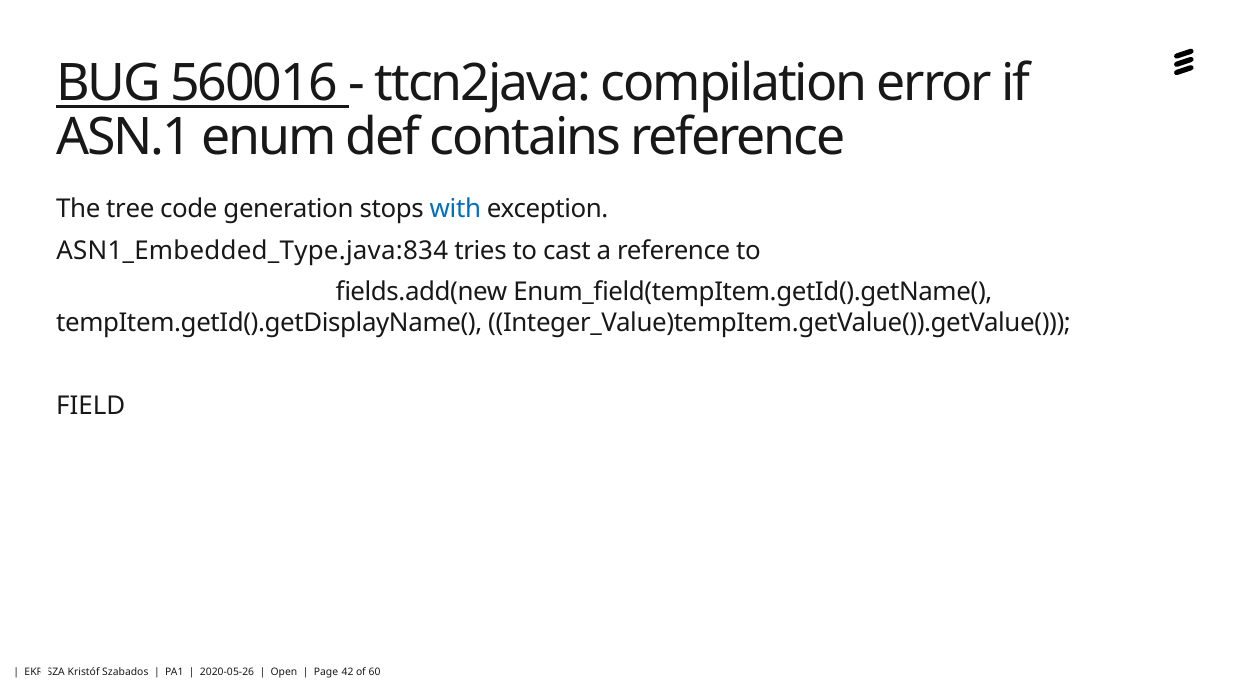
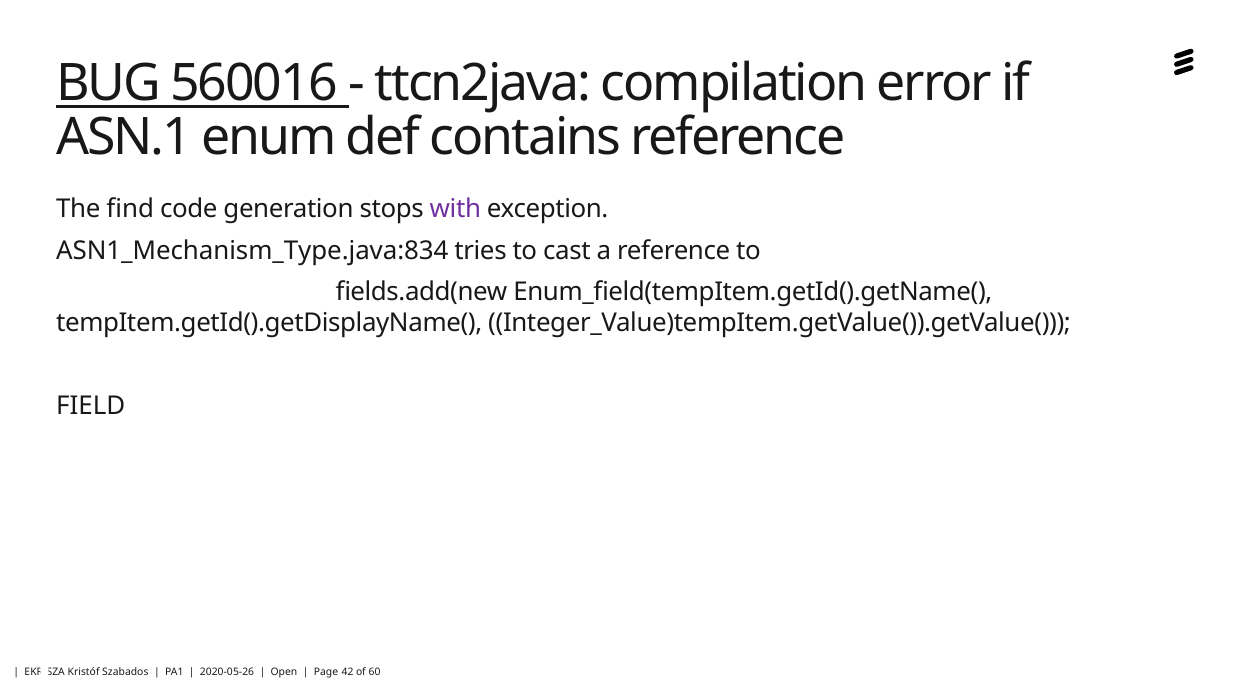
tree: tree -> find
with colour: blue -> purple
ASN1_Embedded_Type.java:834: ASN1_Embedded_Type.java:834 -> ASN1_Mechanism_Type.java:834
